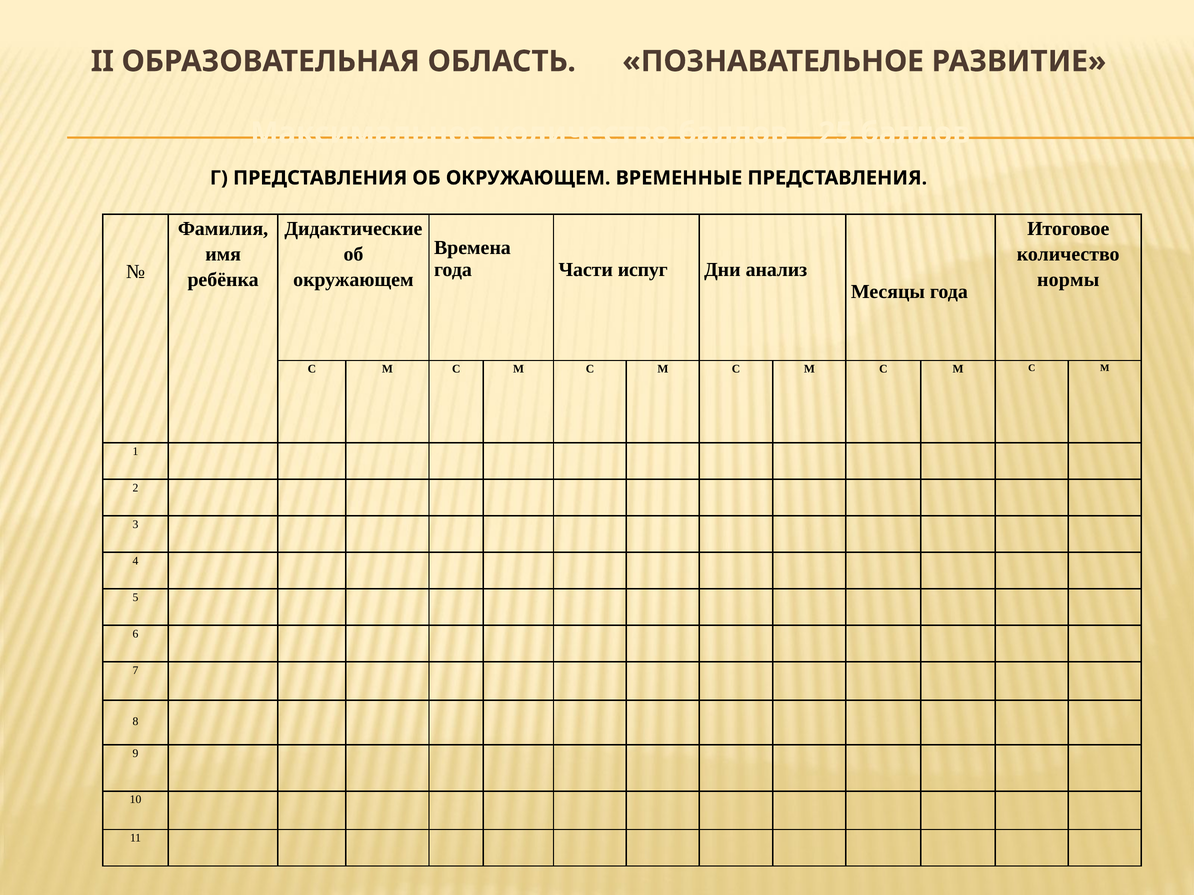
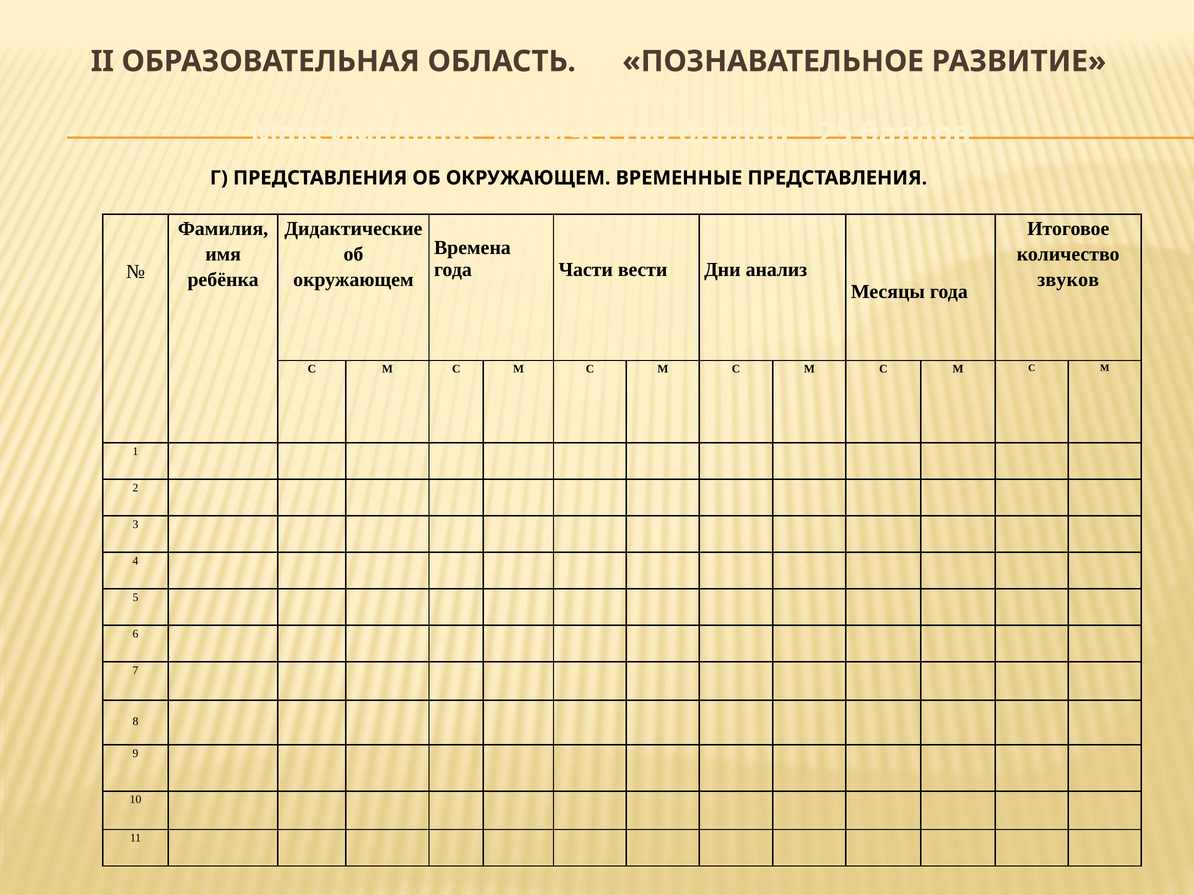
испуг: испуг -> вести
нормы: нормы -> звуков
